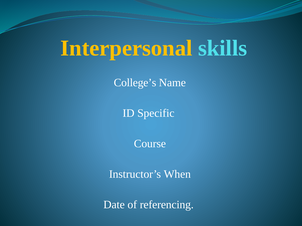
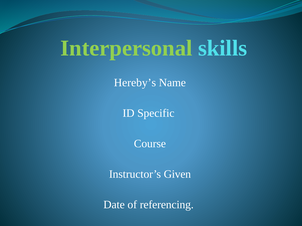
Interpersonal colour: yellow -> light green
College’s: College’s -> Hereby’s
When: When -> Given
